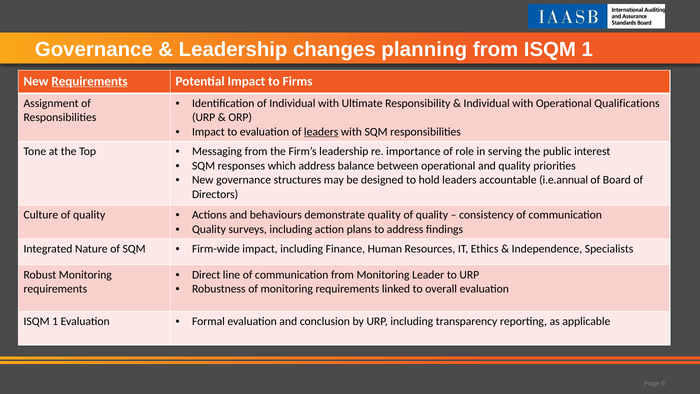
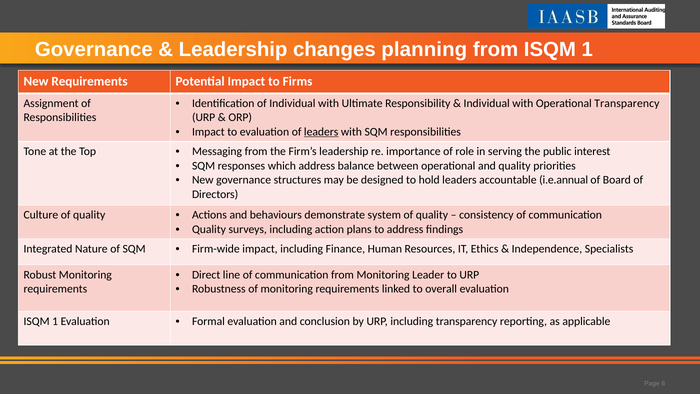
Requirements at (90, 81) underline: present -> none
Operational Qualifications: Qualifications -> Transparency
demonstrate quality: quality -> system
